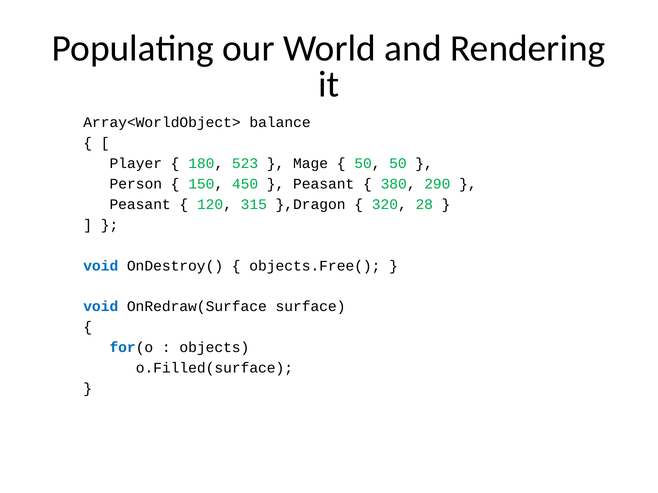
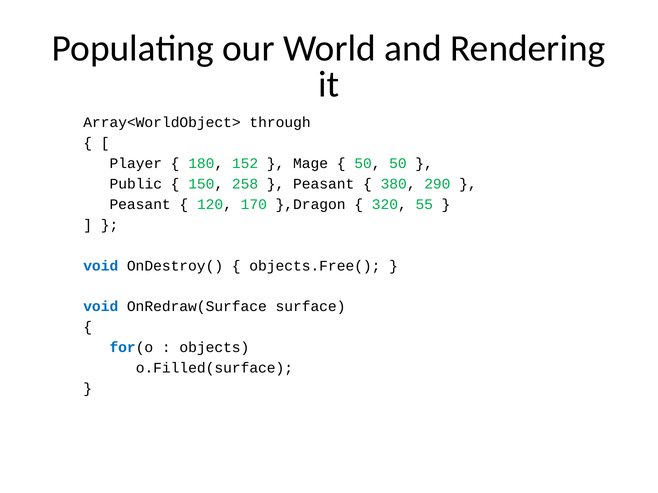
balance: balance -> through
523: 523 -> 152
Person: Person -> Public
450: 450 -> 258
315: 315 -> 170
28: 28 -> 55
